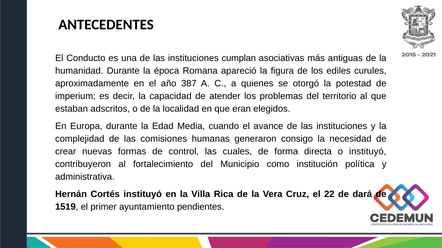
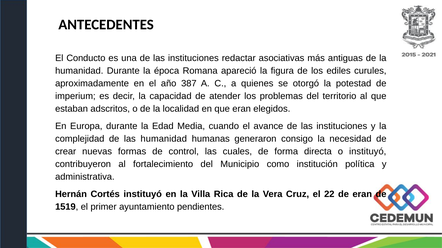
cumplan: cumplan -> redactar
las comisiones: comisiones -> humanidad
de dará: dará -> eran
